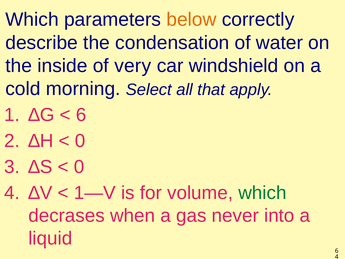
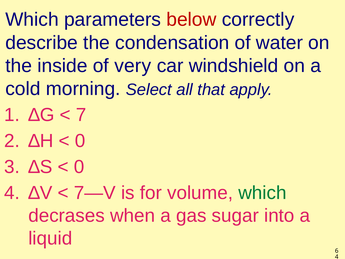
below colour: orange -> red
6 at (81, 115): 6 -> 7
1—V: 1—V -> 7—V
never: never -> sugar
